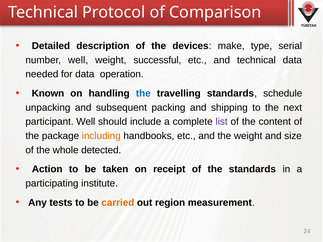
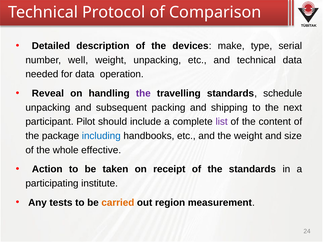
weight successful: successful -> unpacking
Known: Known -> Reveal
the at (143, 93) colour: blue -> purple
participant Well: Well -> Pilot
including colour: orange -> blue
detected: detected -> effective
